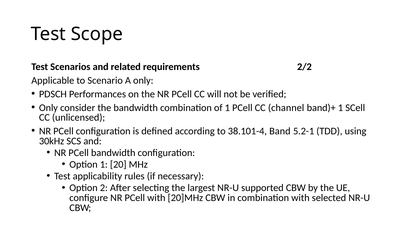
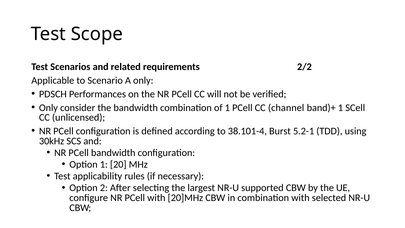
Band: Band -> Burst
